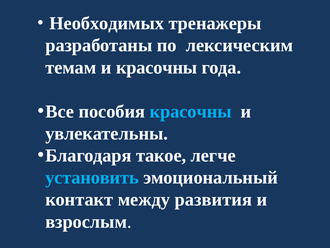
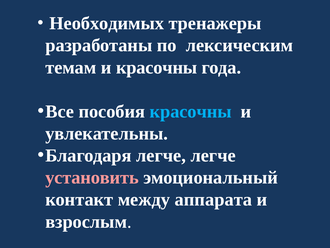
Благодаря такое: такое -> легче
установить colour: light blue -> pink
развития: развития -> аппарата
